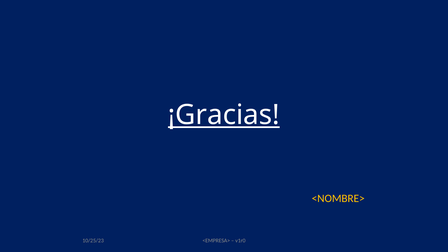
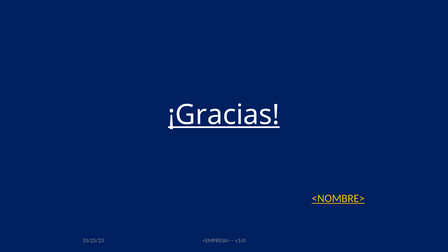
<NOMBRE> underline: none -> present
